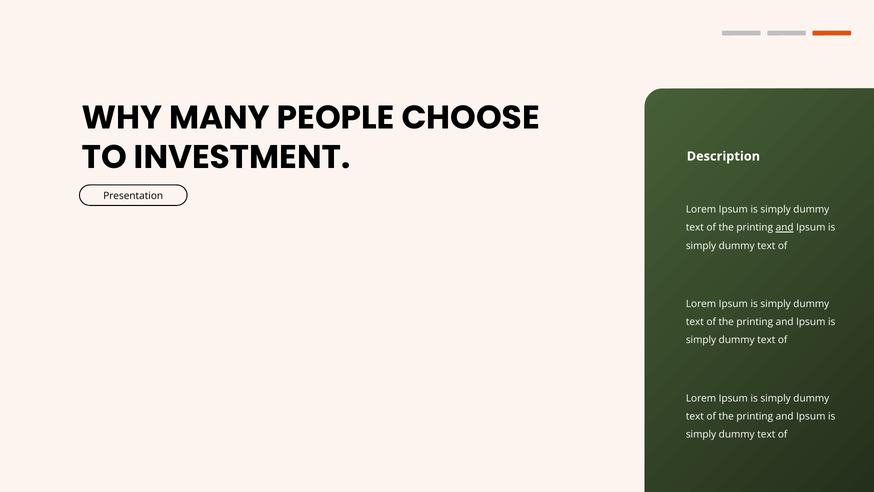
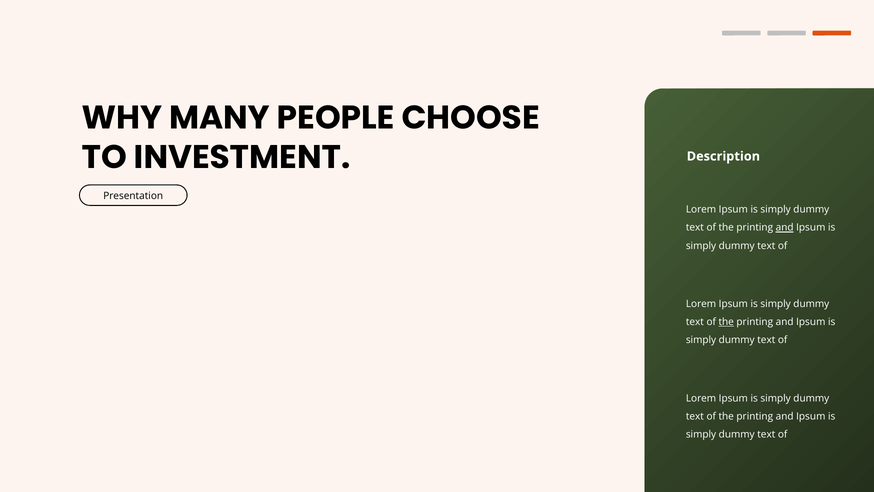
the at (726, 322) underline: none -> present
